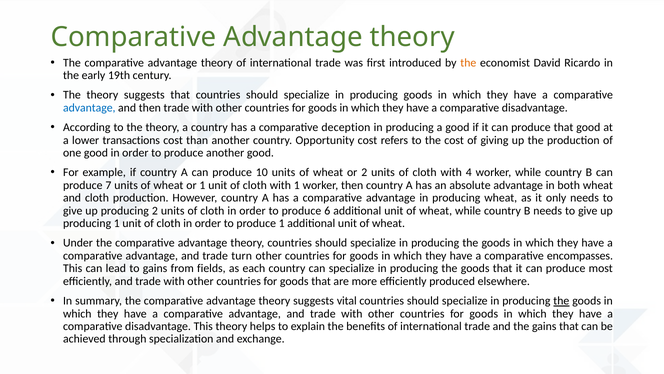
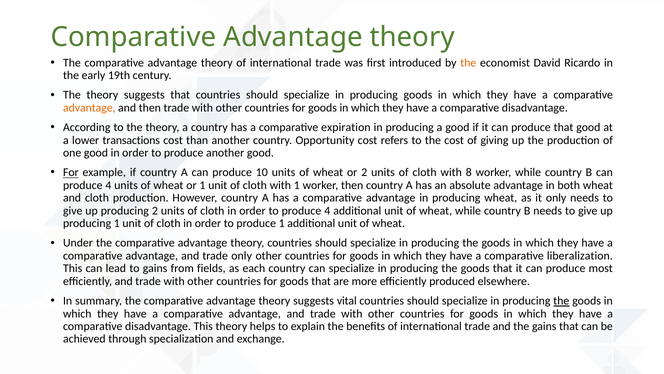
advantage at (89, 108) colour: blue -> orange
deception: deception -> expiration
For at (71, 172) underline: none -> present
4: 4 -> 8
7 at (108, 185): 7 -> 4
to produce 6: 6 -> 4
trade turn: turn -> only
encompasses: encompasses -> liberalization
